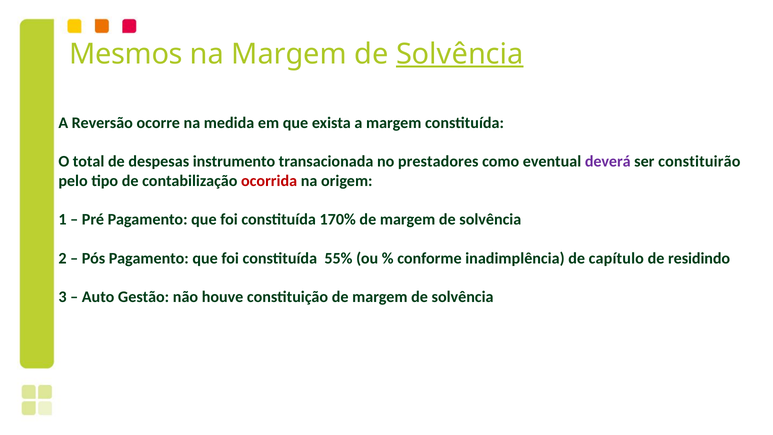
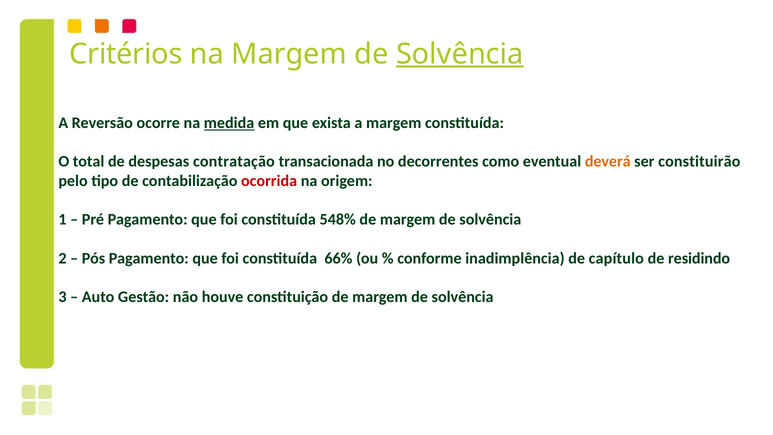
Mesmos: Mesmos -> Critérios
medida underline: none -> present
instrumento: instrumento -> contratação
prestadores: prestadores -> decorrentes
deverá colour: purple -> orange
170%: 170% -> 548%
55%: 55% -> 66%
